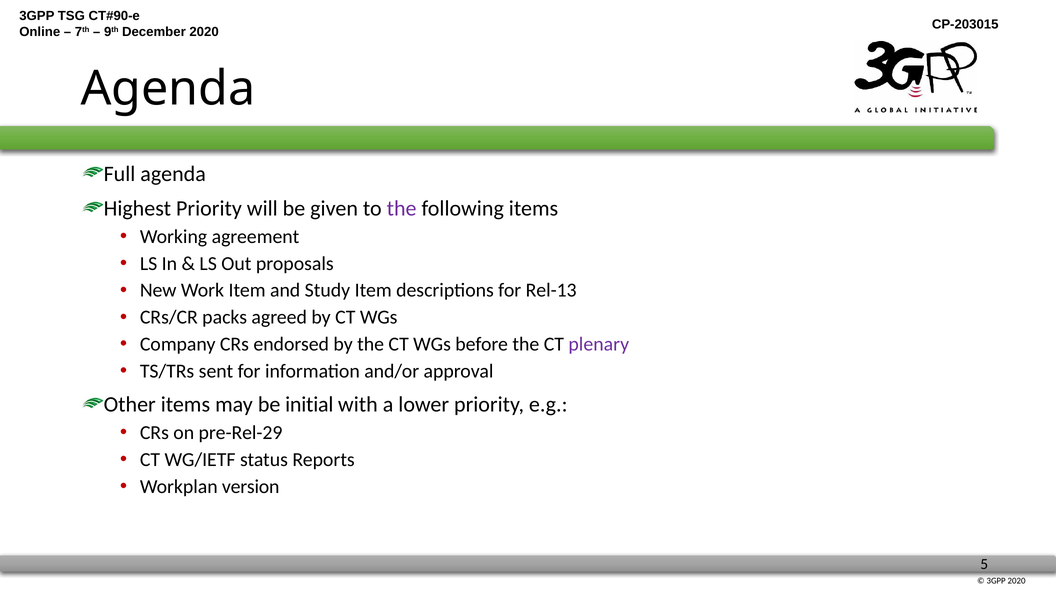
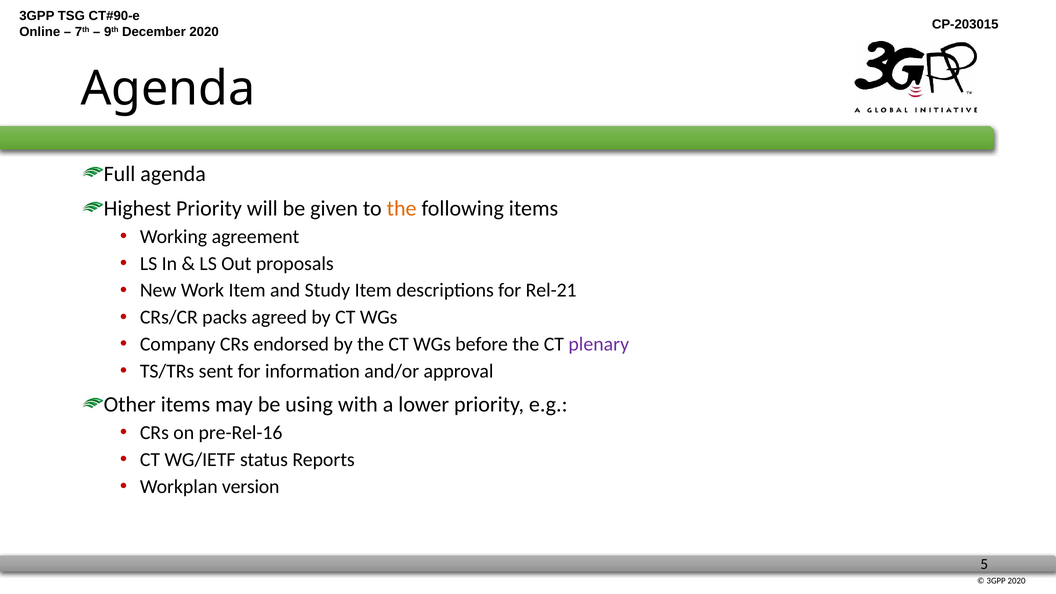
the at (402, 209) colour: purple -> orange
Rel-13: Rel-13 -> Rel-21
initial: initial -> using
pre-Rel-29: pre-Rel-29 -> pre-Rel-16
